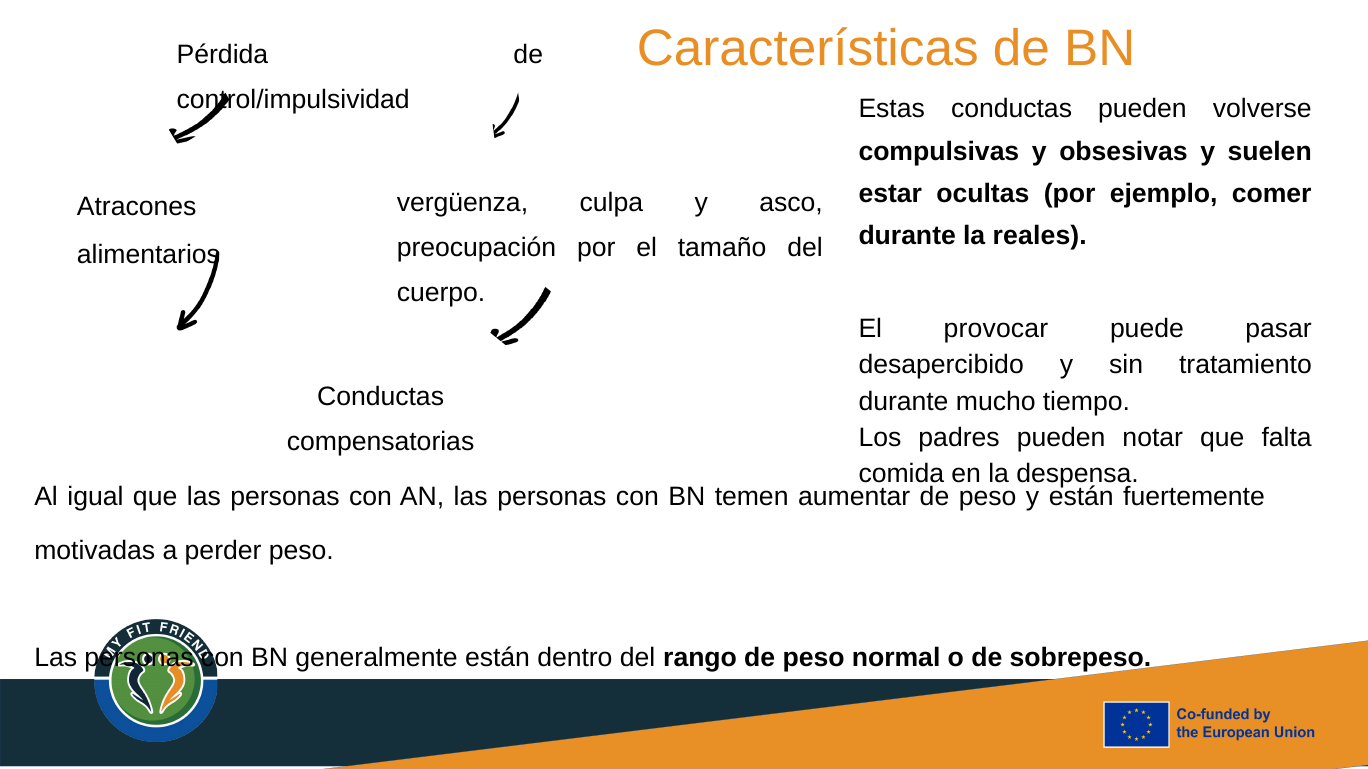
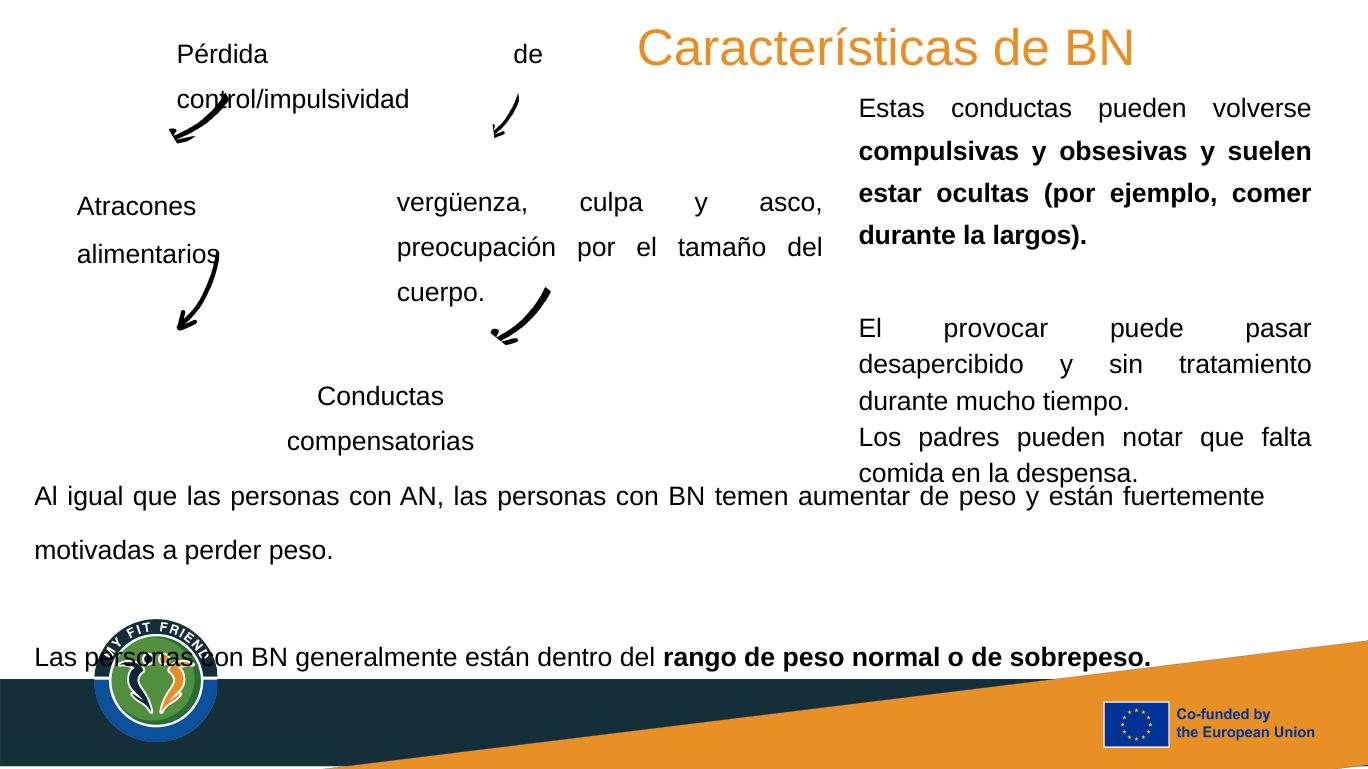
reales: reales -> largos
